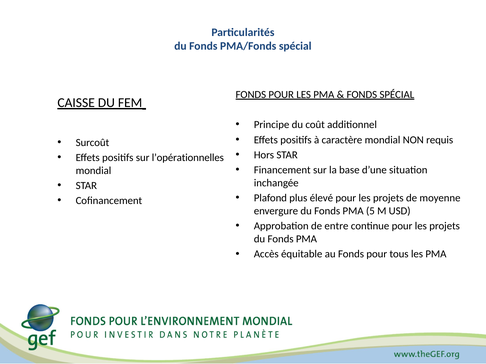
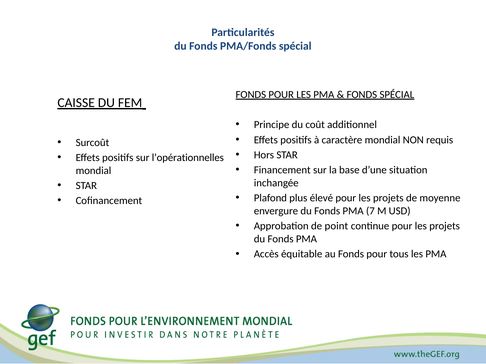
5: 5 -> 7
entre: entre -> point
